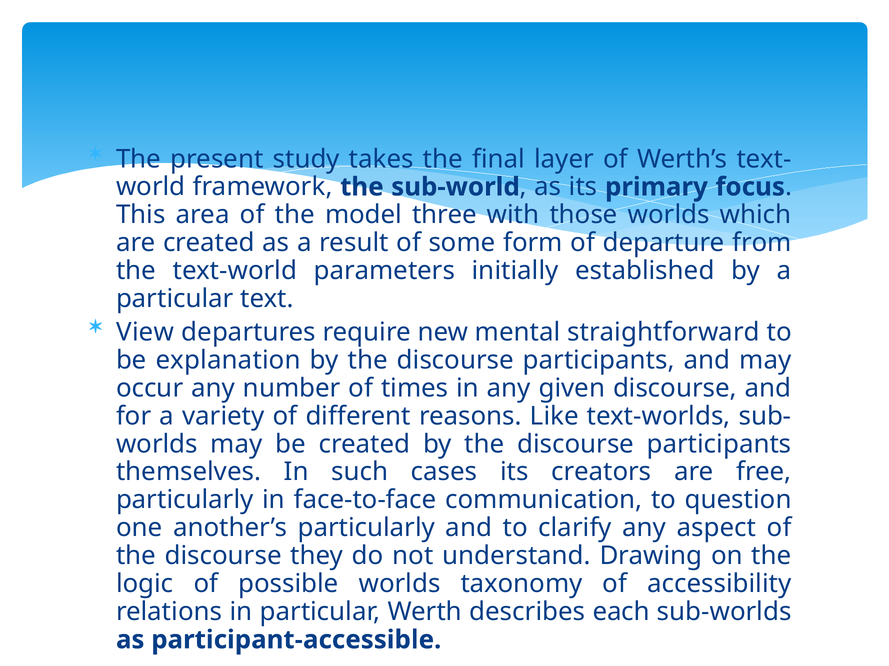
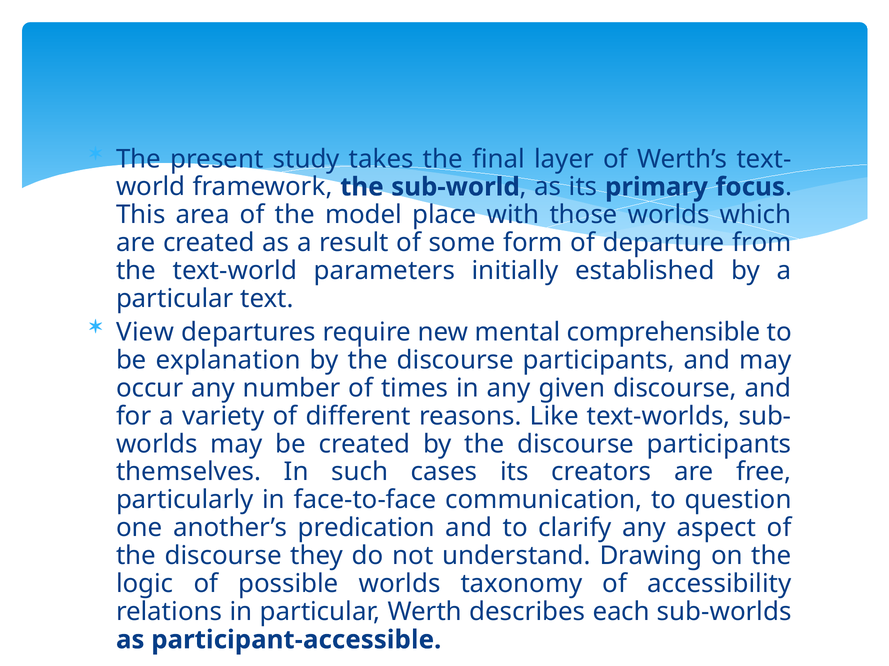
three: three -> place
straightforward: straightforward -> comprehensible
another’s particularly: particularly -> predication
